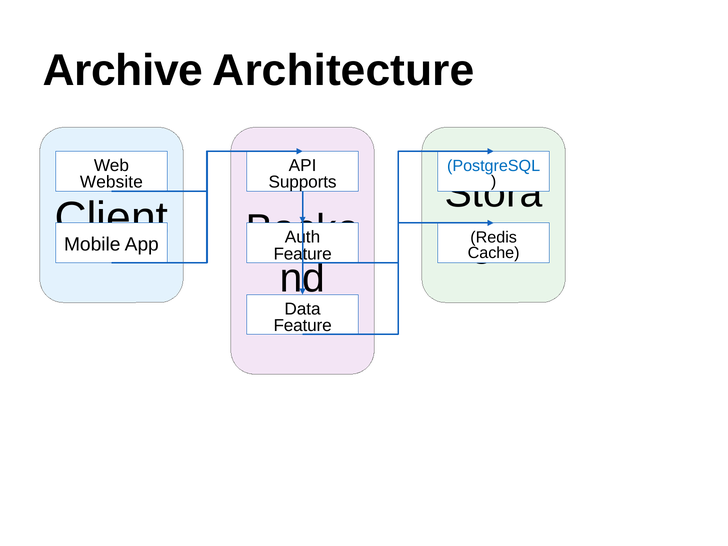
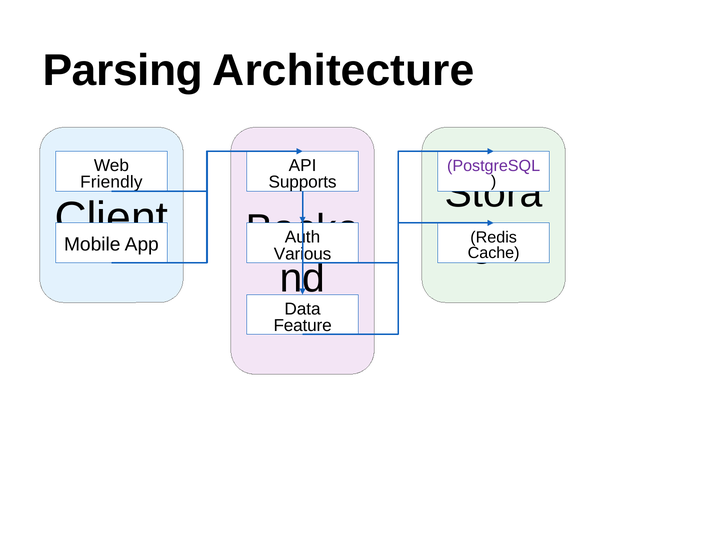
Archive: Archive -> Parsing
PostgreSQL colour: blue -> purple
Website: Website -> Friendly
Feature at (303, 254): Feature -> Various
